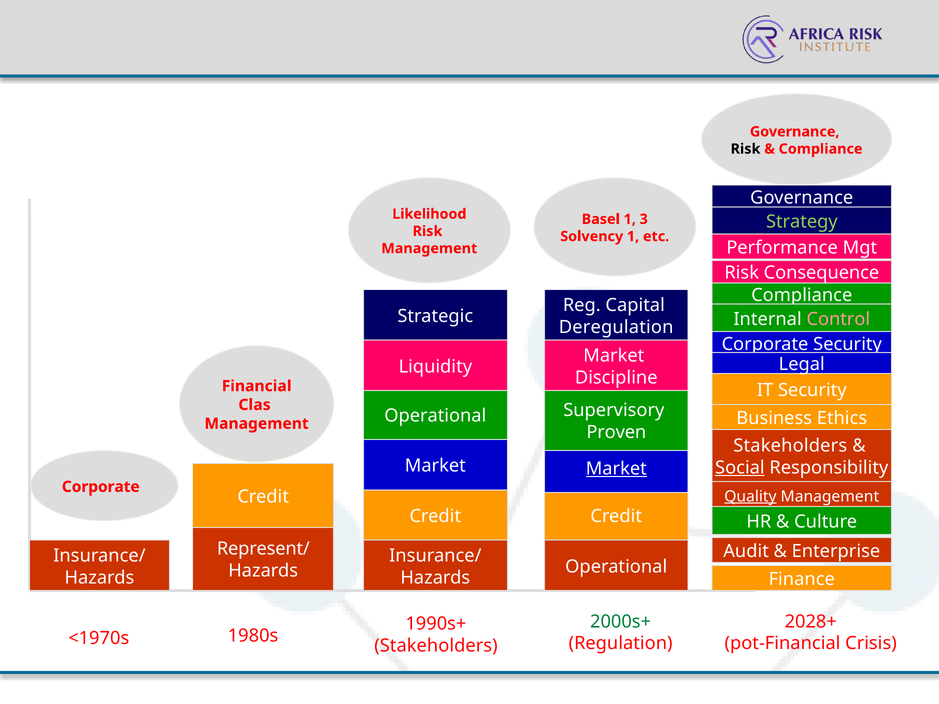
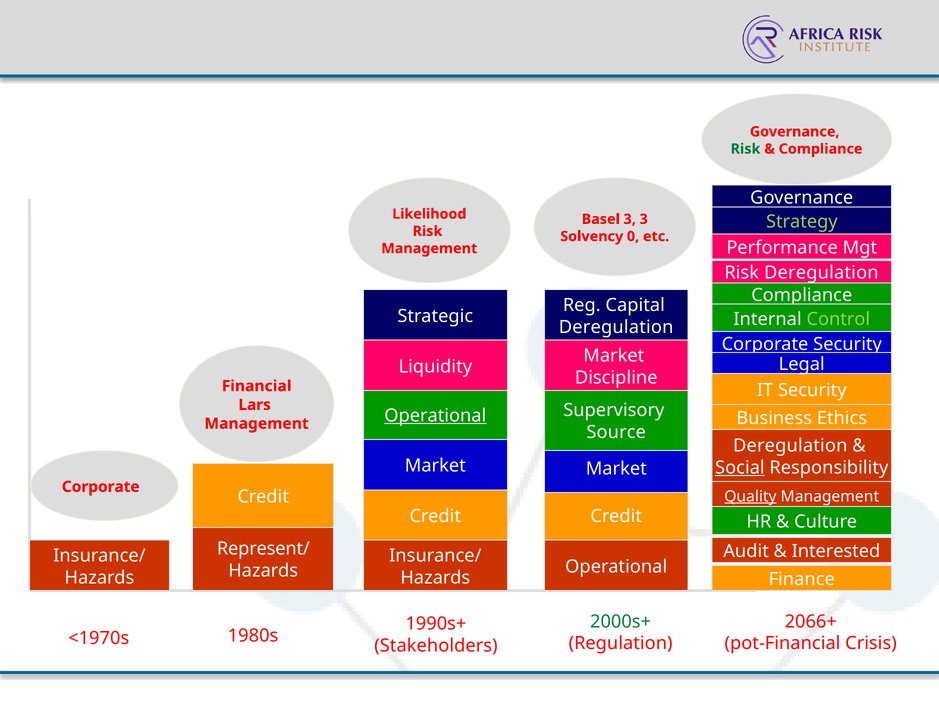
Risk at (745, 149) colour: black -> green
Basel 1: 1 -> 3
Solvency 1: 1 -> 0
Risk Consequence: Consequence -> Deregulation
Control colour: pink -> light green
Clas: Clas -> Lars
Operational at (435, 416) underline: none -> present
Proven: Proven -> Source
Stakeholders at (790, 446): Stakeholders -> Deregulation
Market at (616, 469) underline: present -> none
Enterprise: Enterprise -> Interested
2028+: 2028+ -> 2066+
